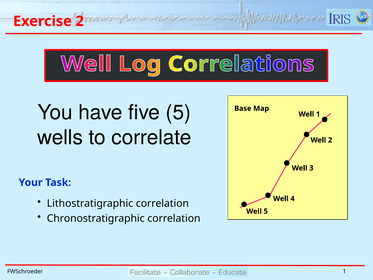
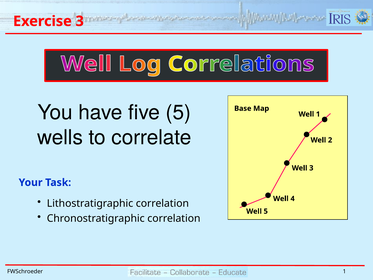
Exercise 2: 2 -> 3
